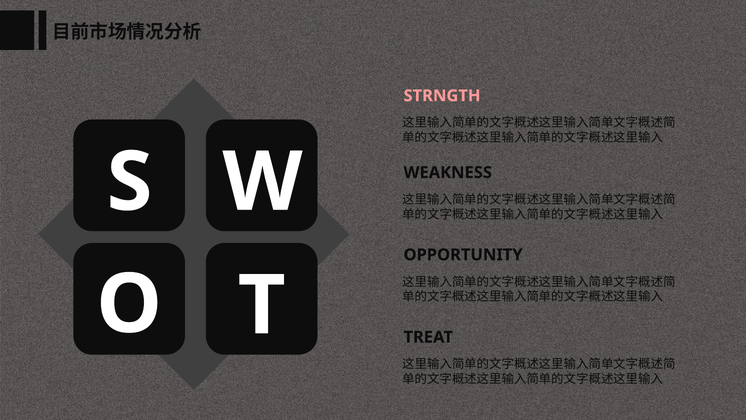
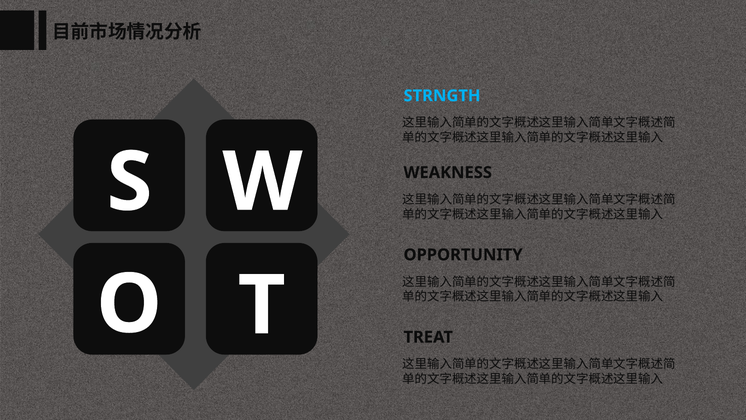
STRNGTH colour: pink -> light blue
